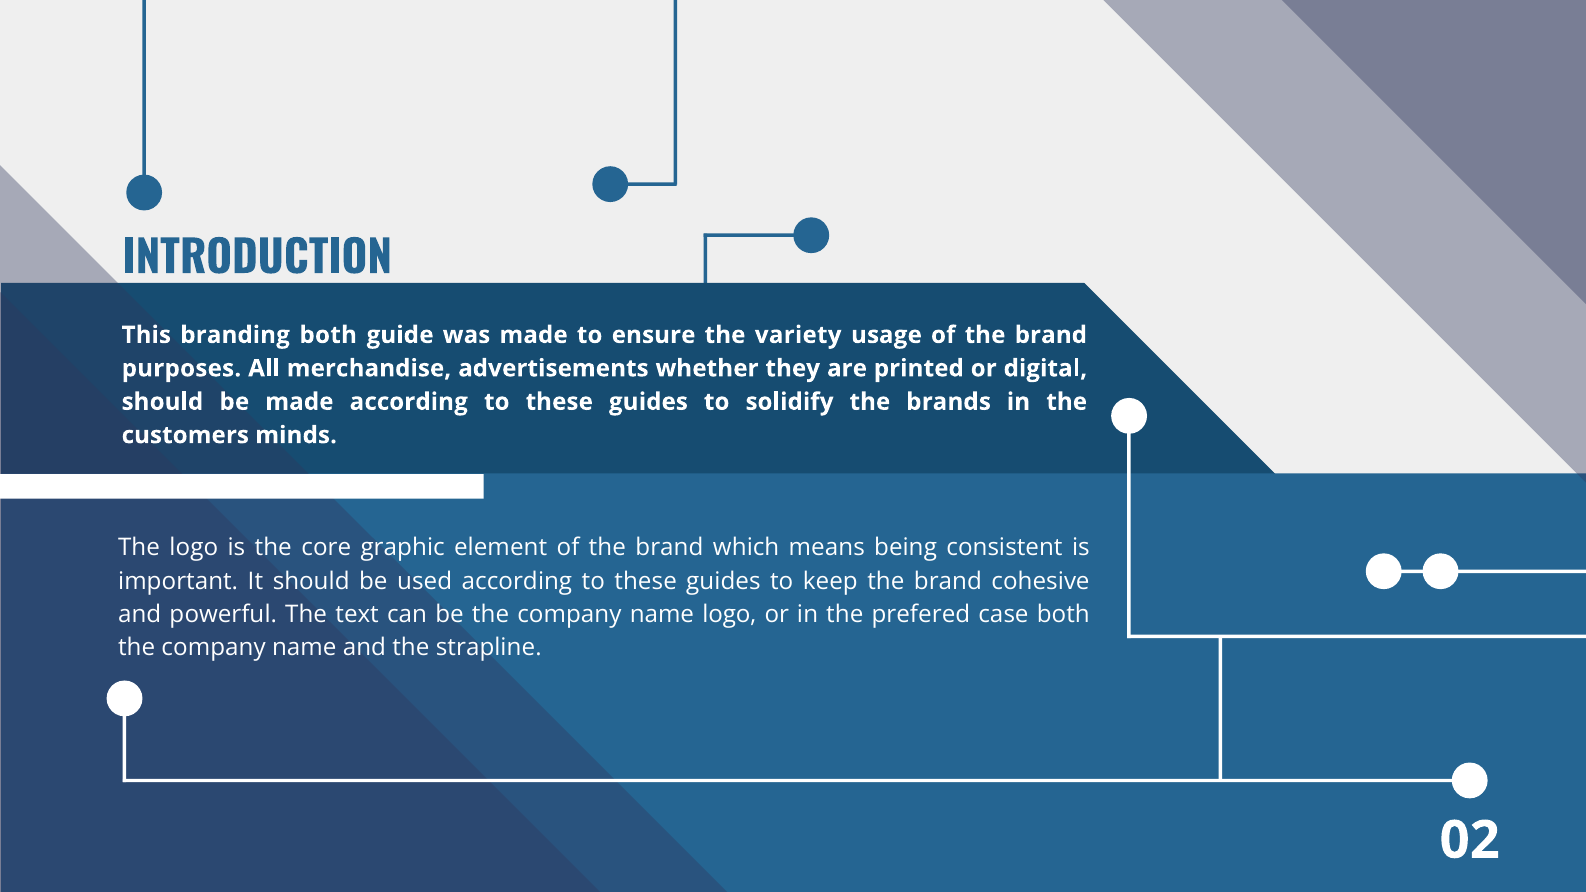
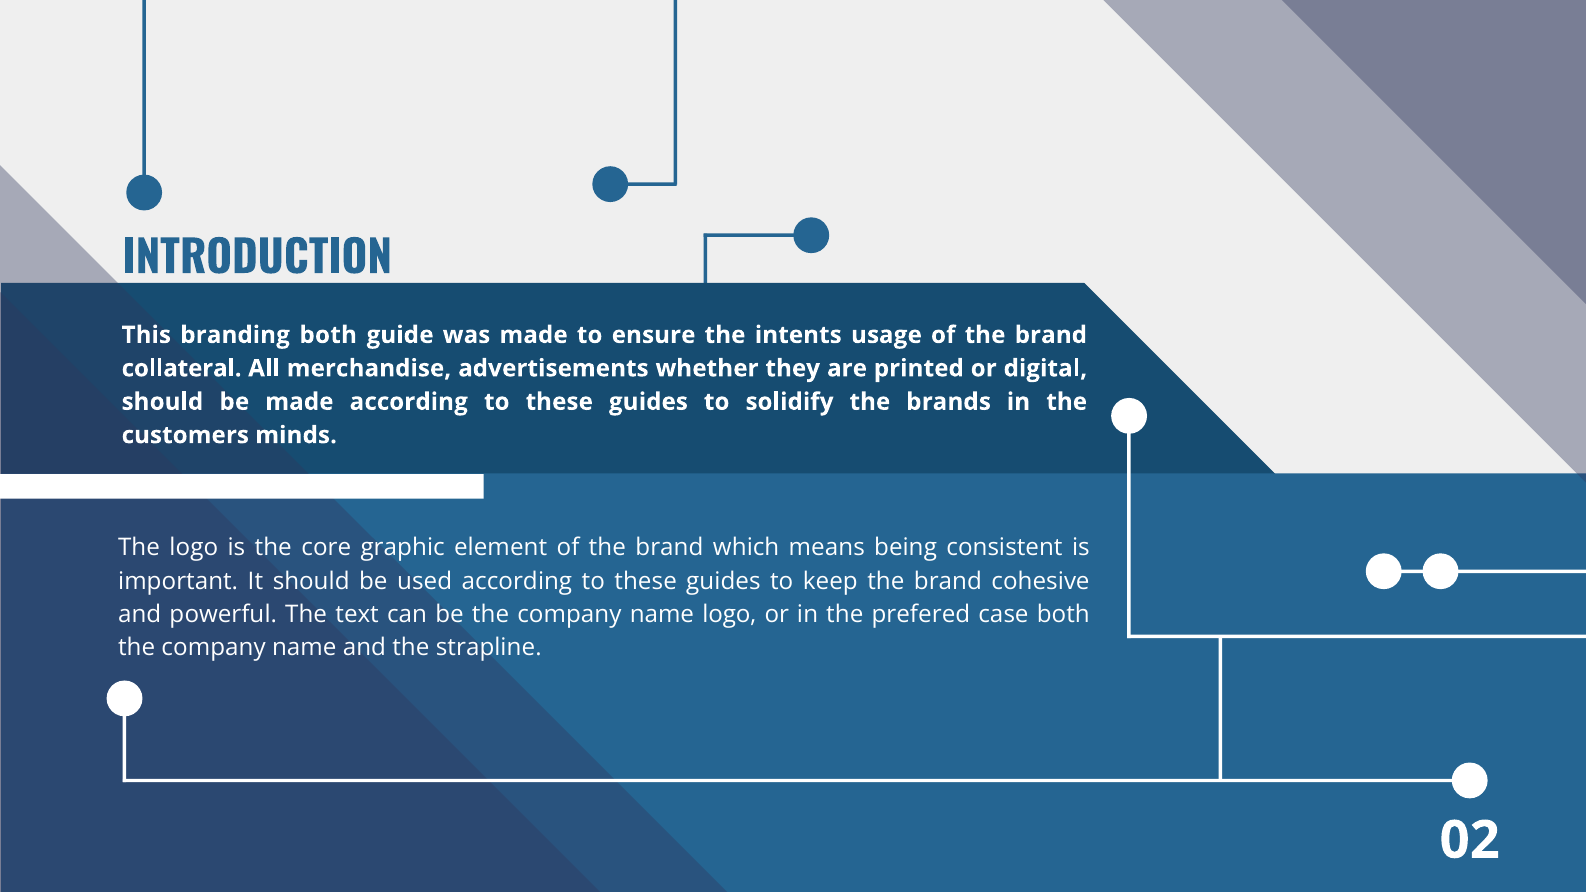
variety: variety -> intents
purposes: purposes -> collateral
